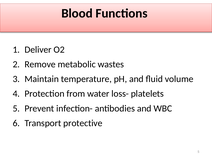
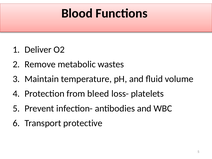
water: water -> bleed
